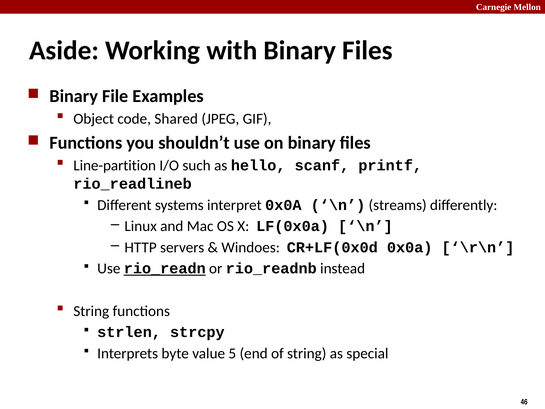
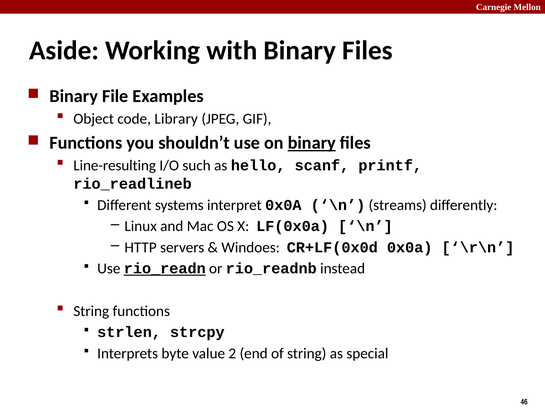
Shared: Shared -> Library
binary at (312, 143) underline: none -> present
Line-partition: Line-partition -> Line-resulting
5: 5 -> 2
